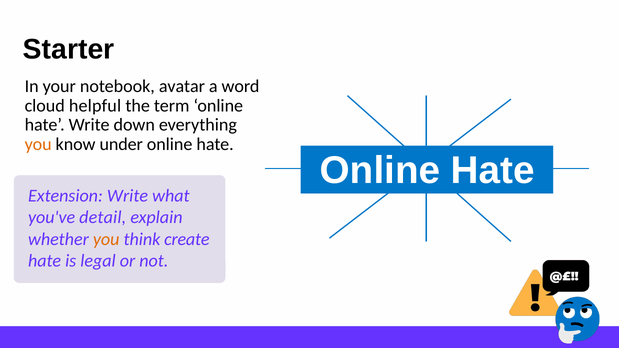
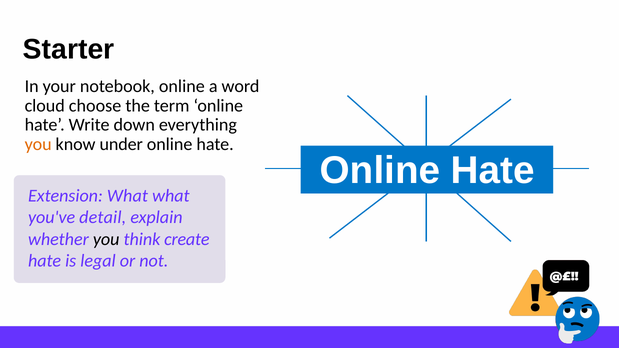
notebook avatar: avatar -> online
helpful: helpful -> choose
Extension Write: Write -> What
you at (106, 239) colour: orange -> black
